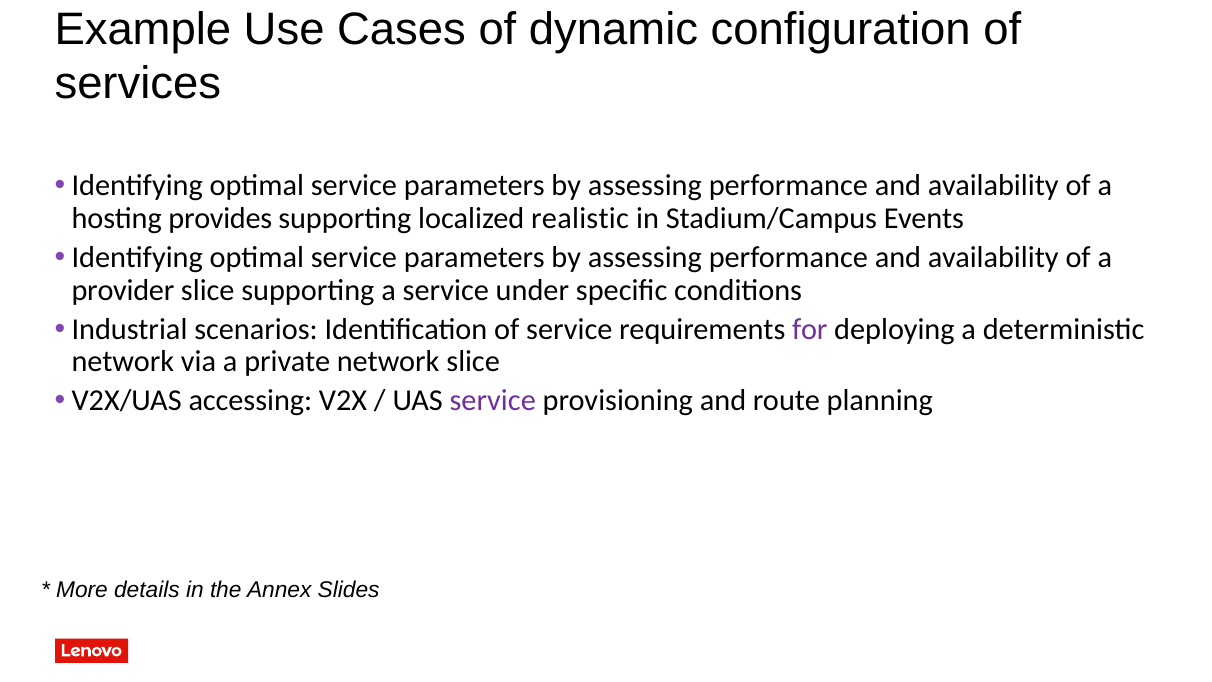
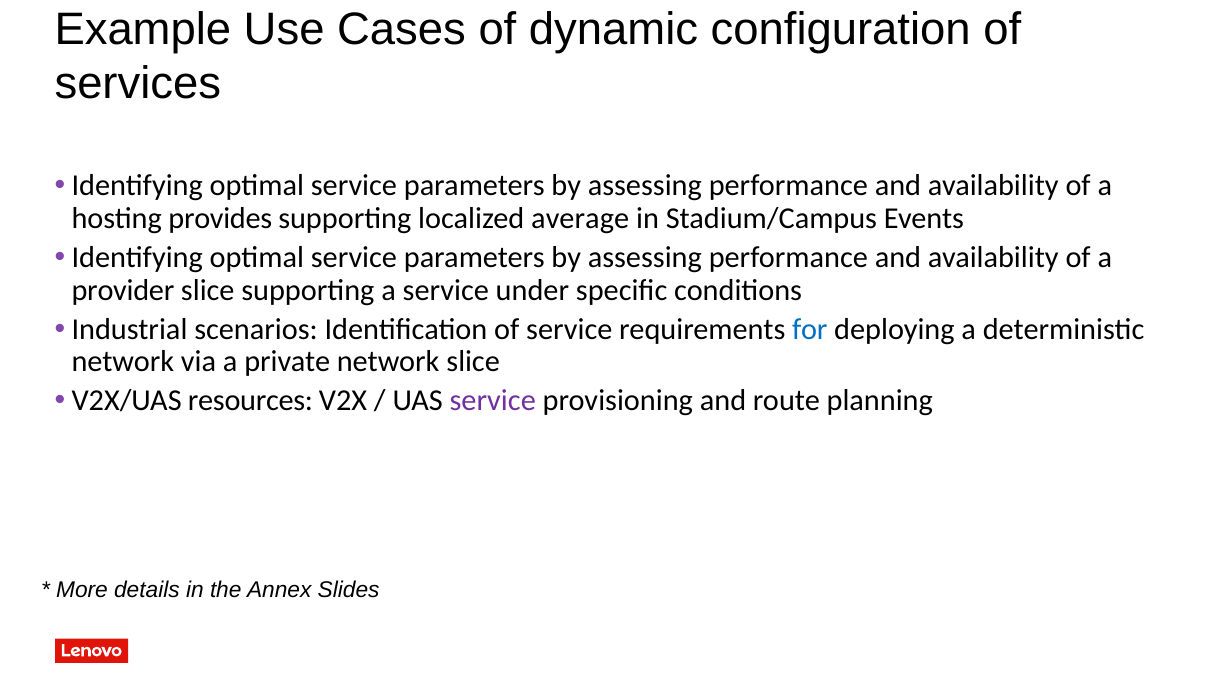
realistic: realistic -> average
for colour: purple -> blue
accessing: accessing -> resources
